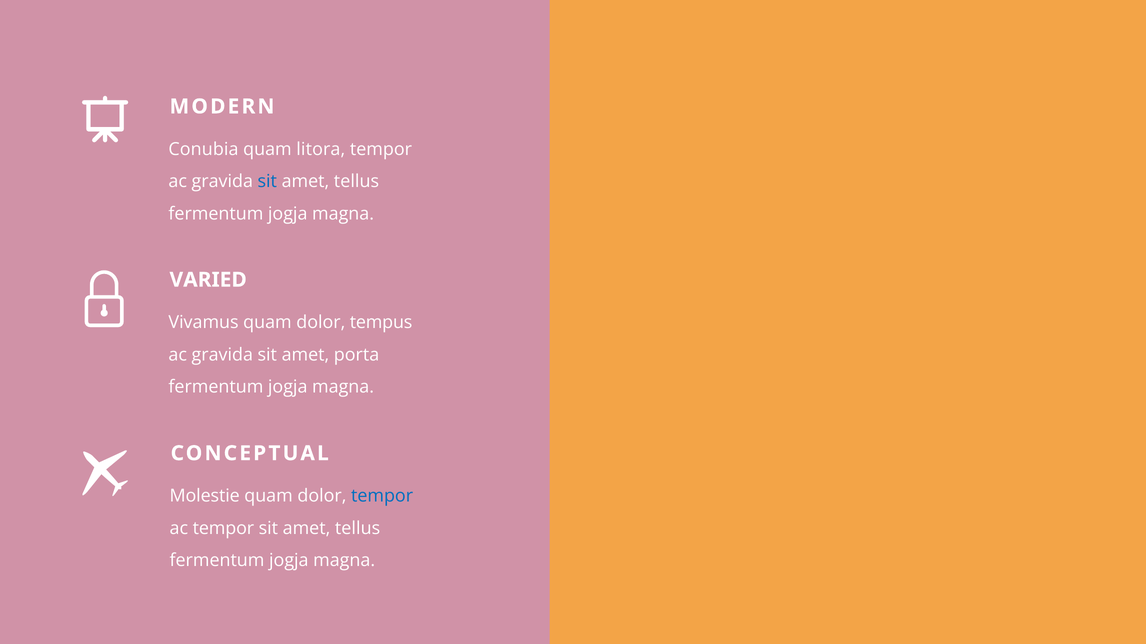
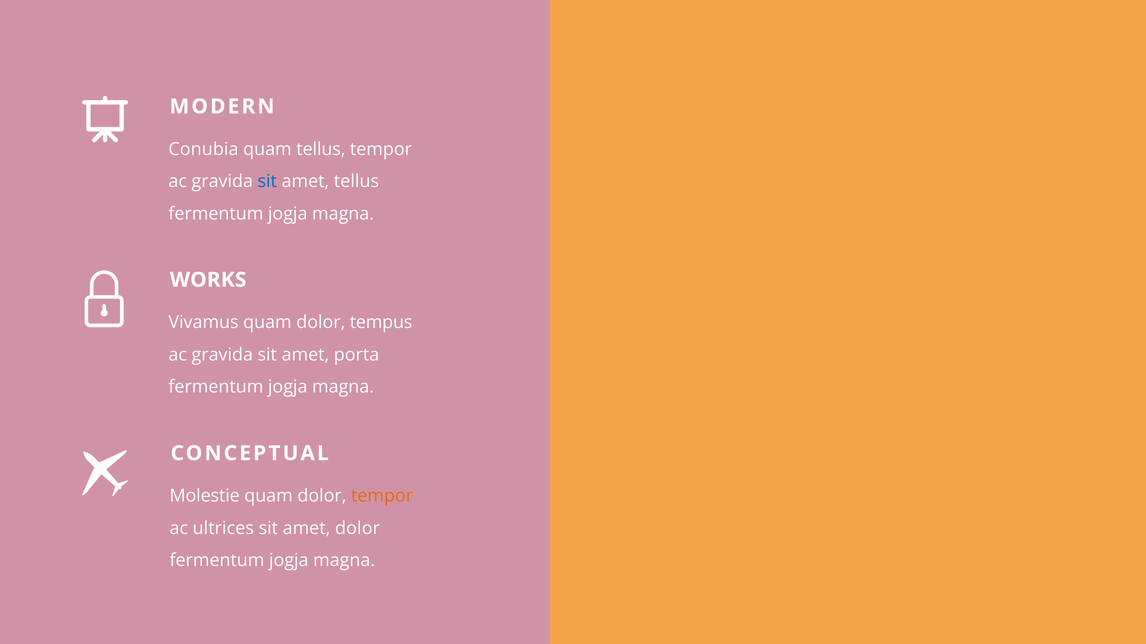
quam litora: litora -> tellus
VARIED: VARIED -> WORKS
tempor at (382, 496) colour: blue -> orange
ac tempor: tempor -> ultrices
tellus at (358, 529): tellus -> dolor
